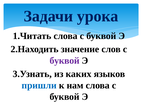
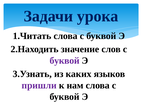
пришли colour: blue -> purple
